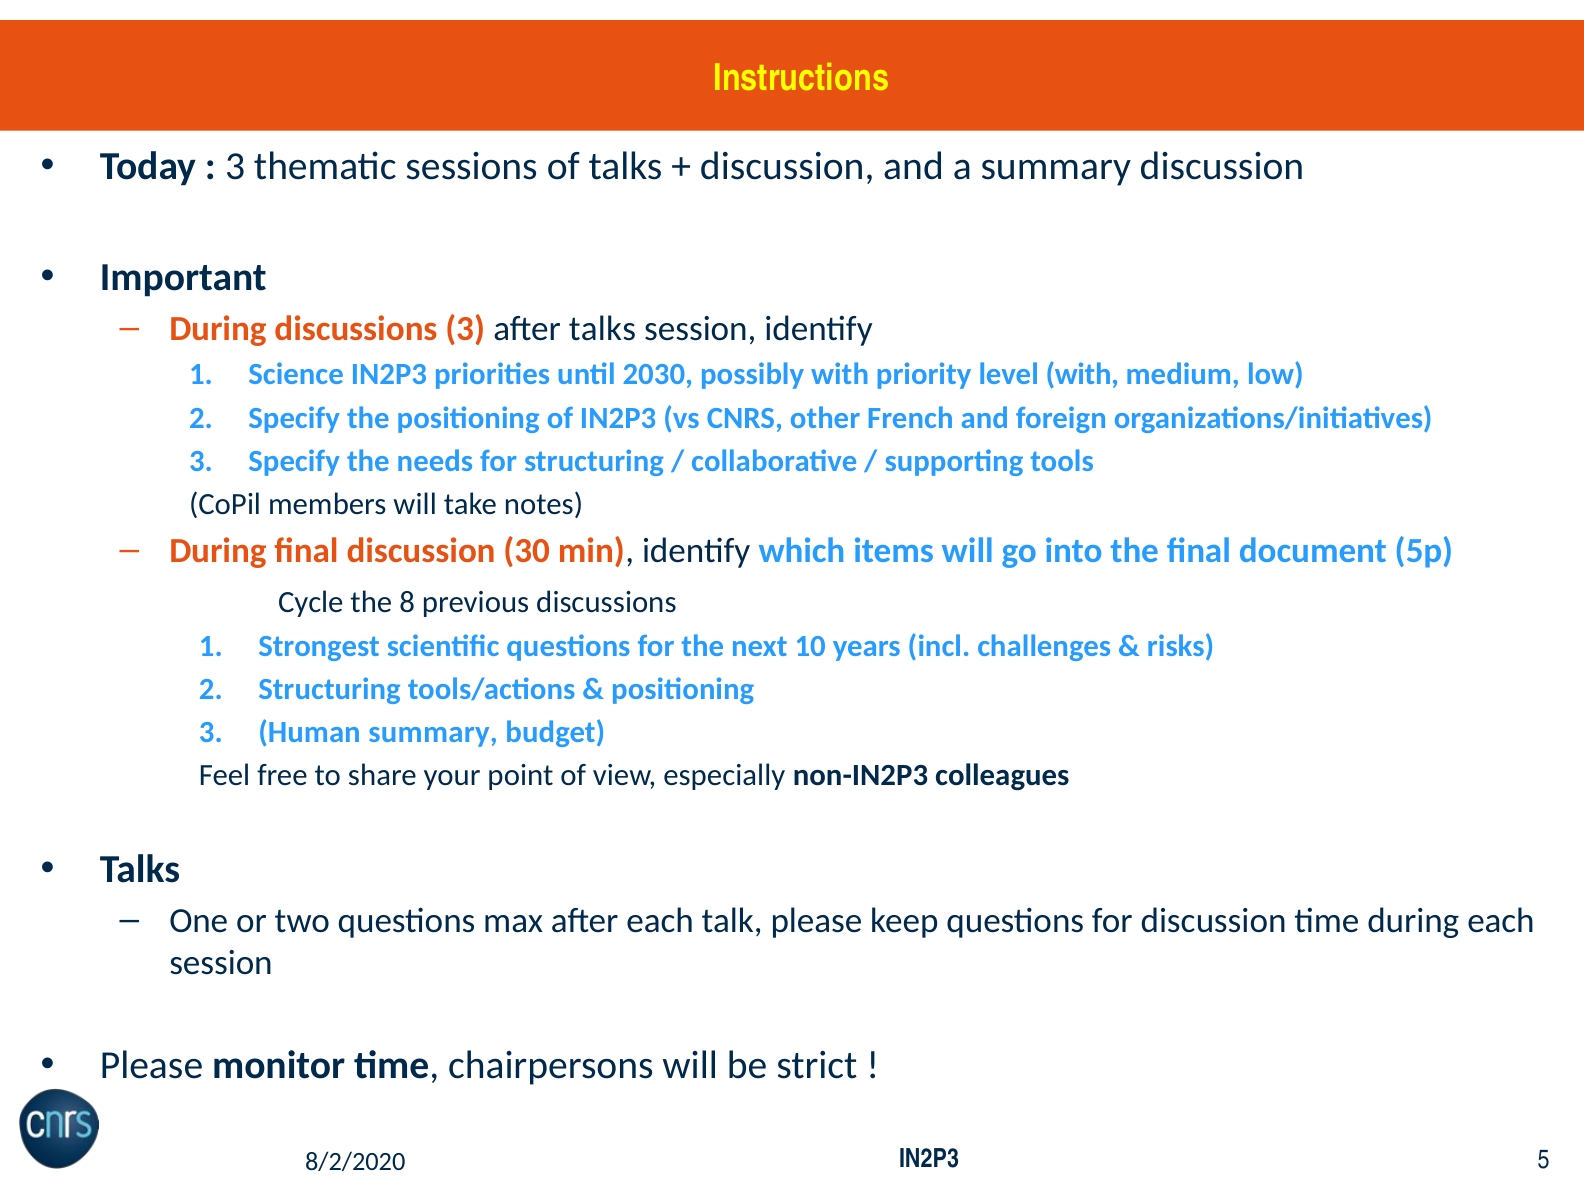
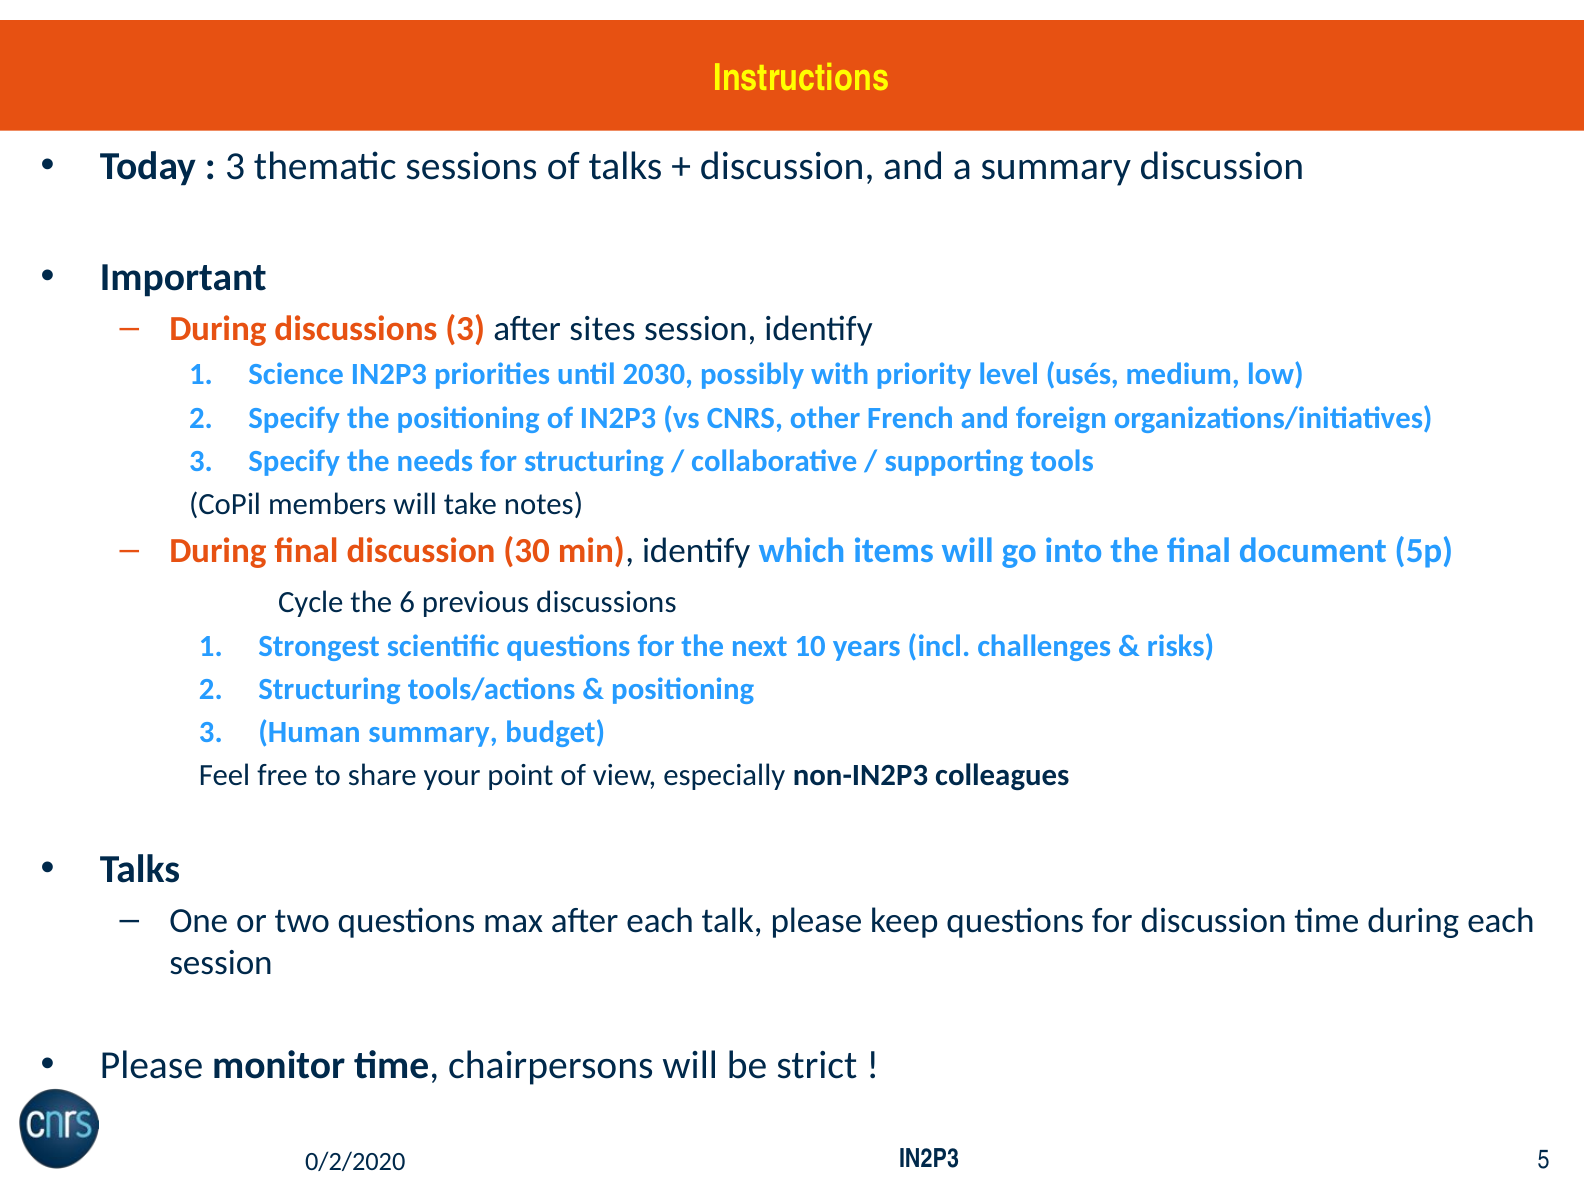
after talks: talks -> sites
level with: with -> usés
8: 8 -> 6
8/2/2020: 8/2/2020 -> 0/2/2020
